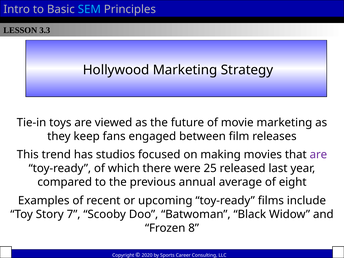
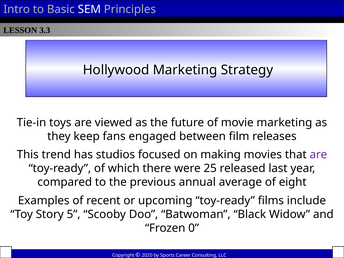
SEM colour: light blue -> white
7: 7 -> 5
8: 8 -> 0
